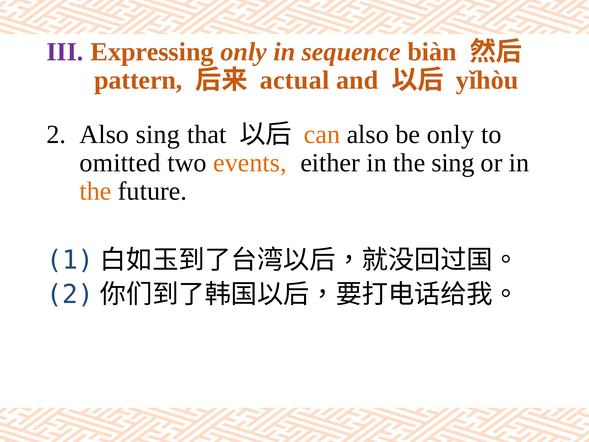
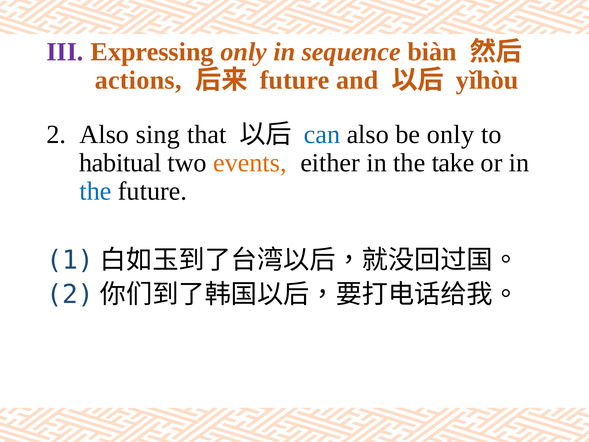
pattern: pattern -> actions
actual at (295, 80): actual -> future
can colour: orange -> blue
omitted: omitted -> habitual
the sing: sing -> take
the at (95, 191) colour: orange -> blue
